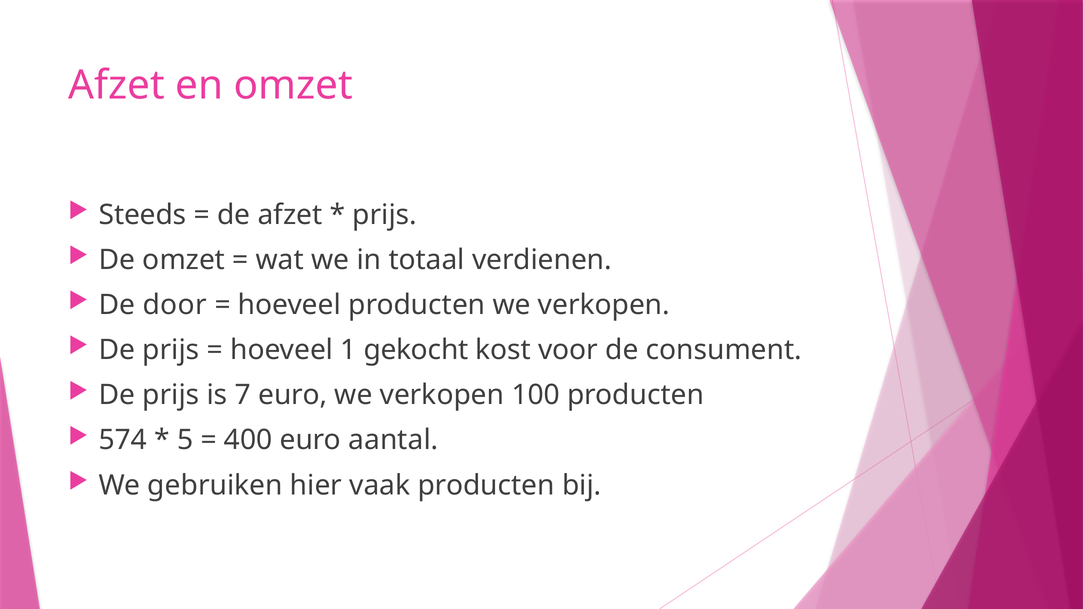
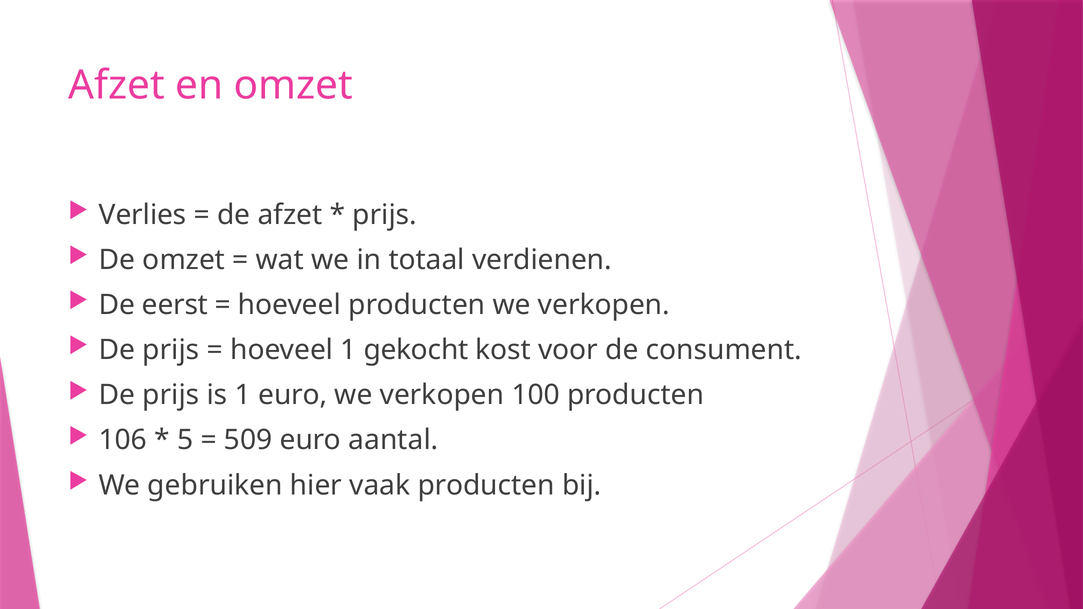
Steeds: Steeds -> Verlies
door: door -> eerst
is 7: 7 -> 1
574: 574 -> 106
400: 400 -> 509
